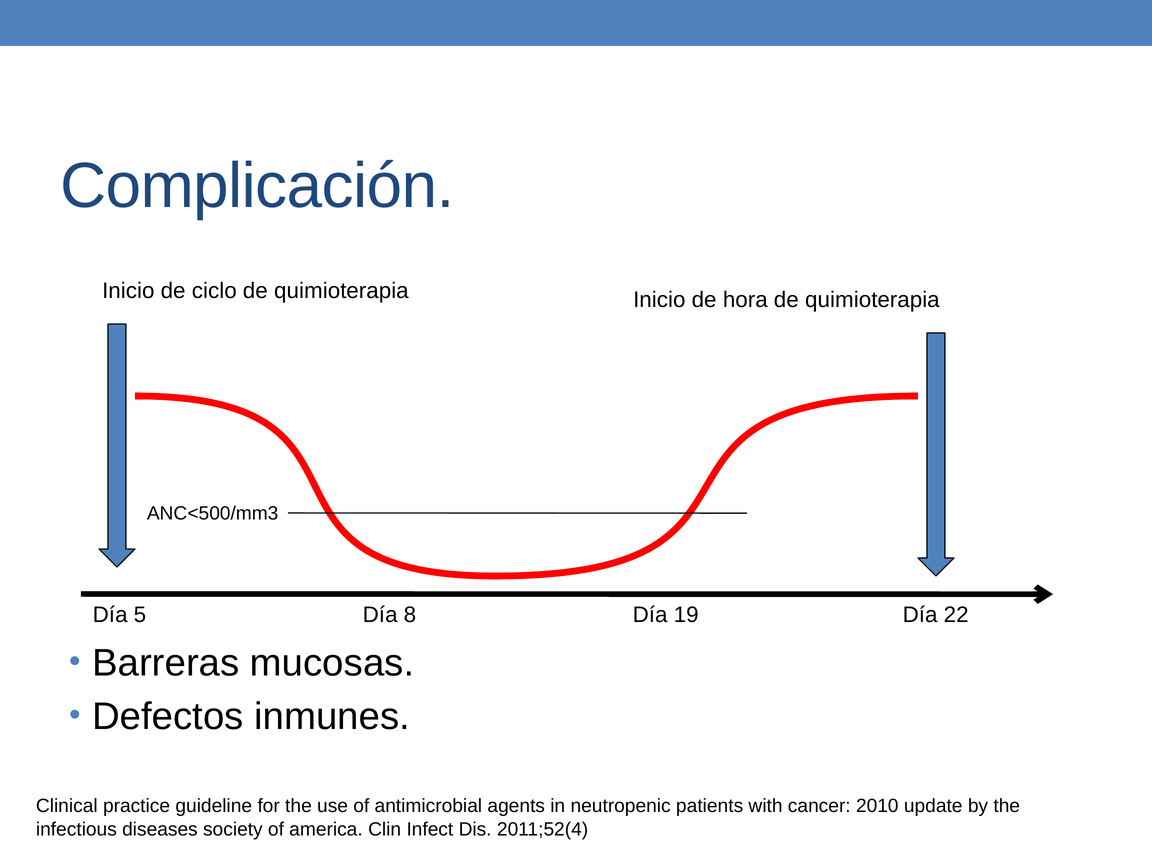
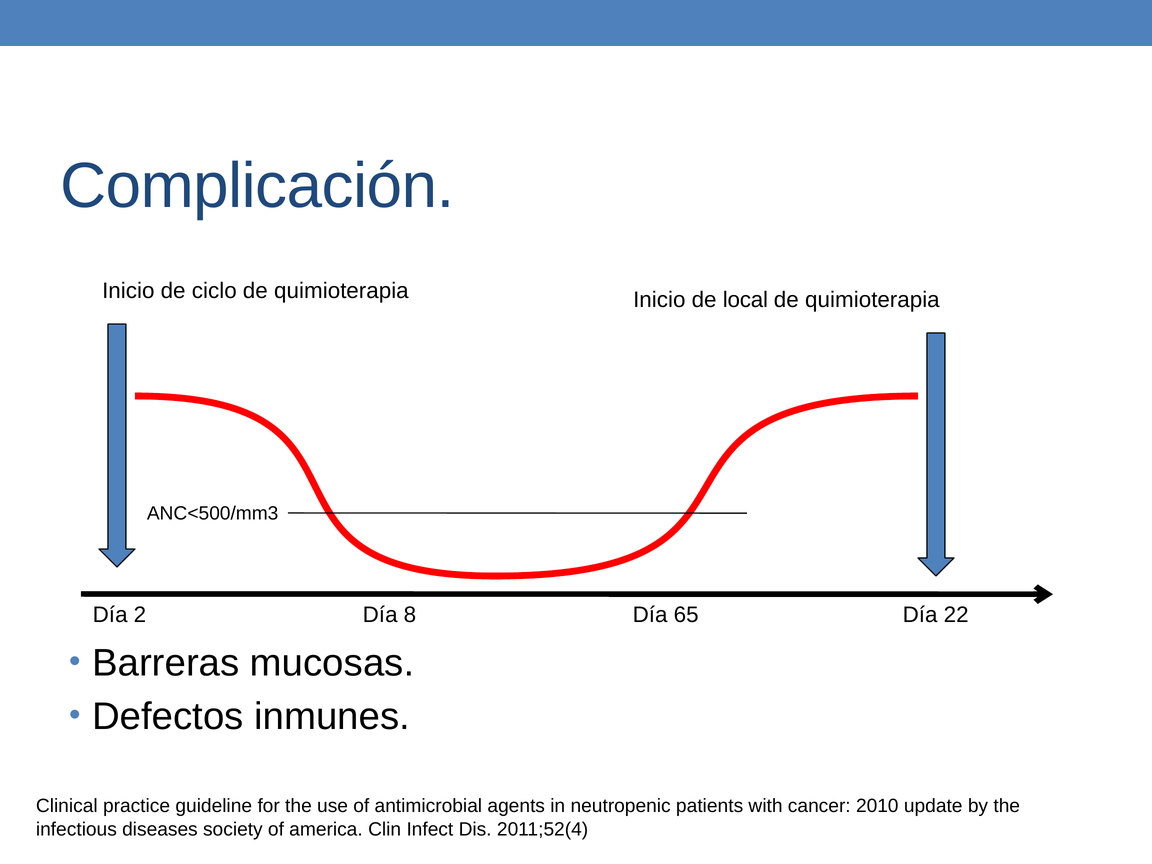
hora: hora -> local
5: 5 -> 2
19: 19 -> 65
